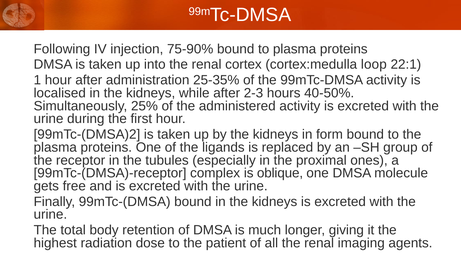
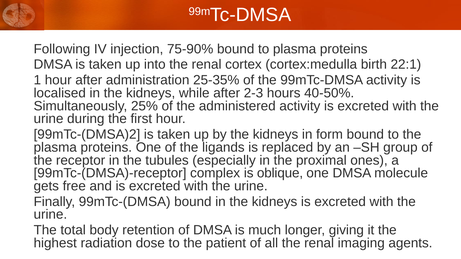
loop: loop -> birth
